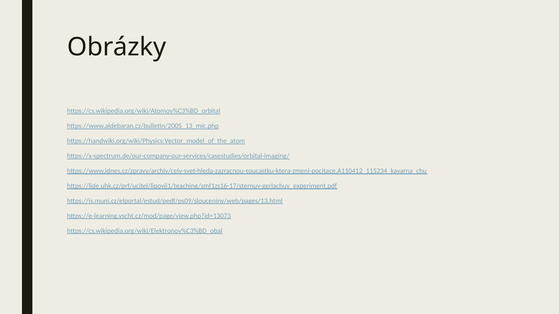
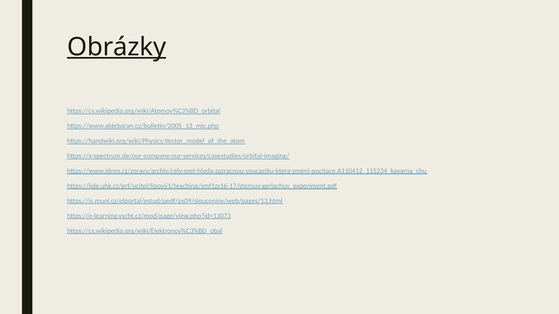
Obrázky underline: none -> present
